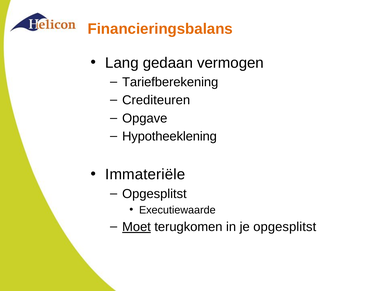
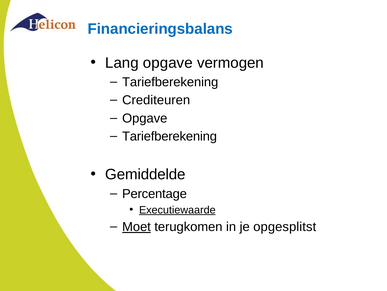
Financieringsbalans colour: orange -> blue
Lang gedaan: gedaan -> opgave
Hypotheeklening at (170, 136): Hypotheeklening -> Tariefberekening
Immateriële: Immateriële -> Gemiddelde
Opgesplitst at (154, 193): Opgesplitst -> Percentage
Executiewaarde underline: none -> present
